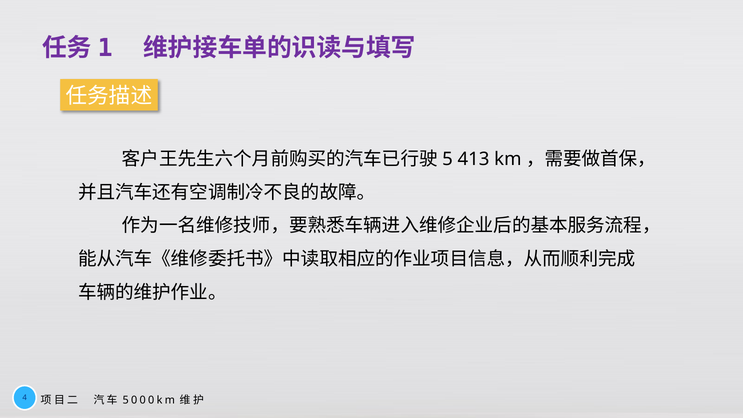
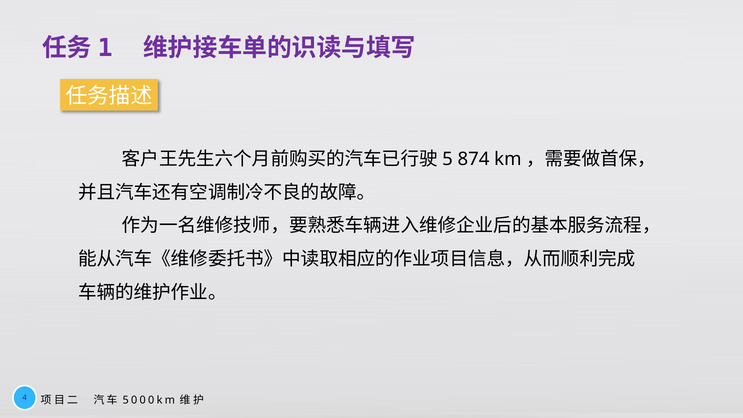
413: 413 -> 874
